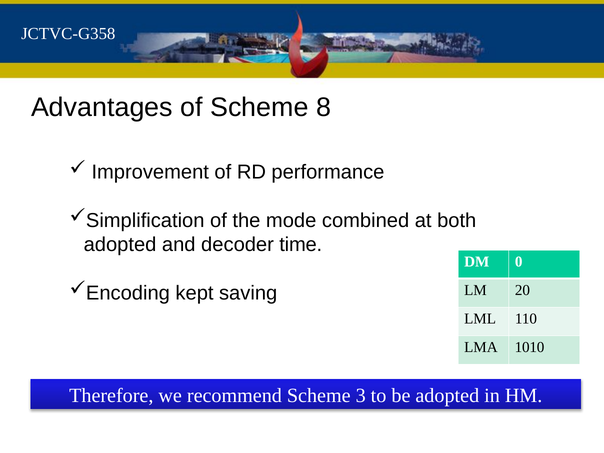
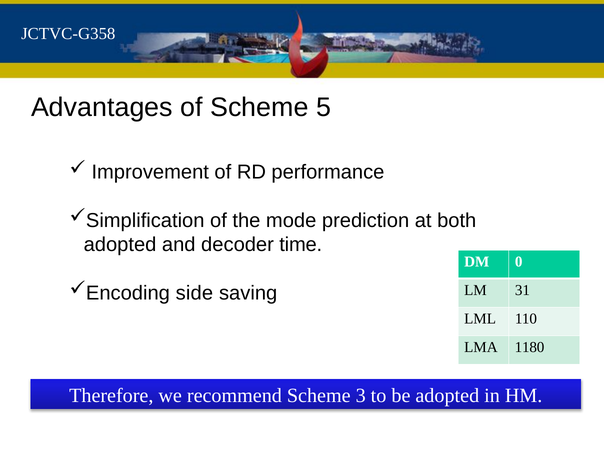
8: 8 -> 5
combined: combined -> prediction
kept: kept -> side
20: 20 -> 31
1010: 1010 -> 1180
